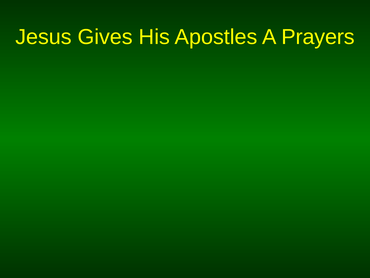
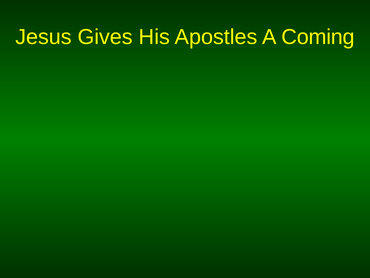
Prayers: Prayers -> Coming
